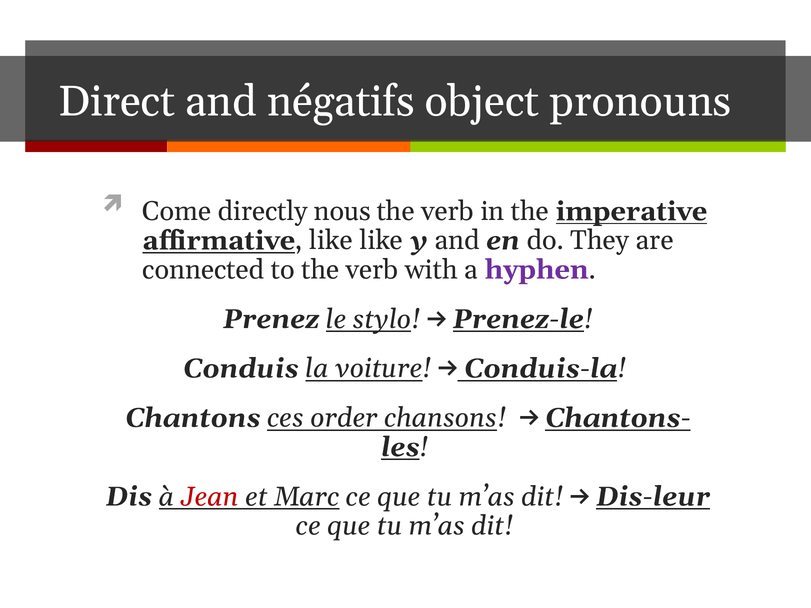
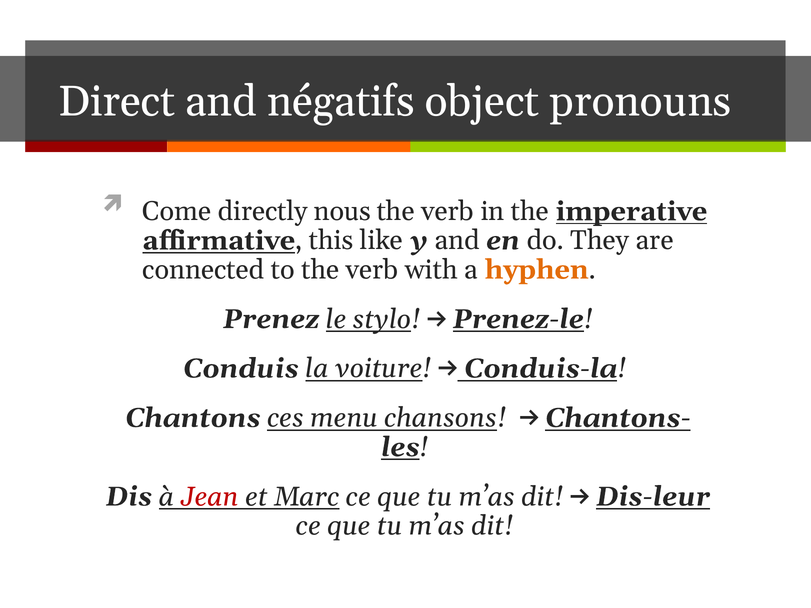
like at (331, 241): like -> this
hyphen colour: purple -> orange
order: order -> menu
